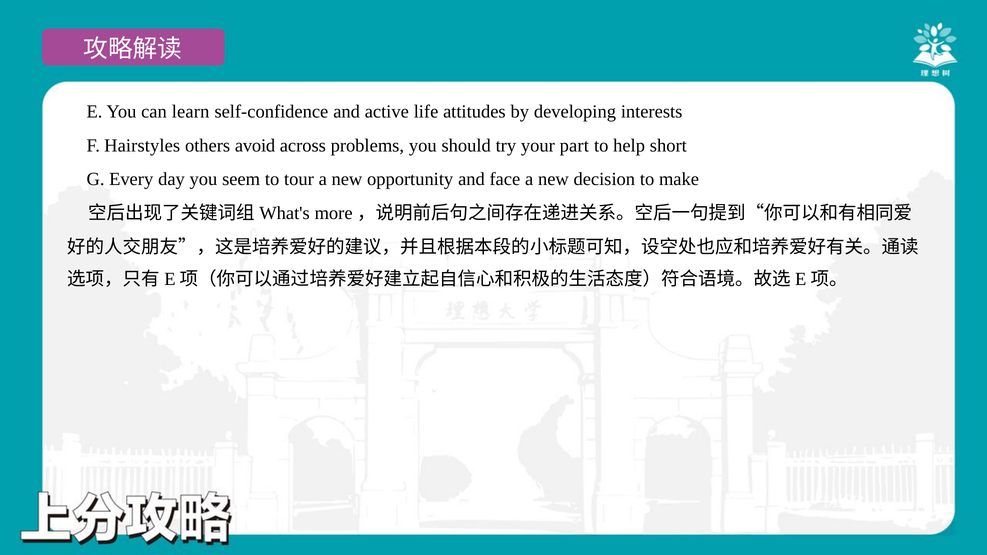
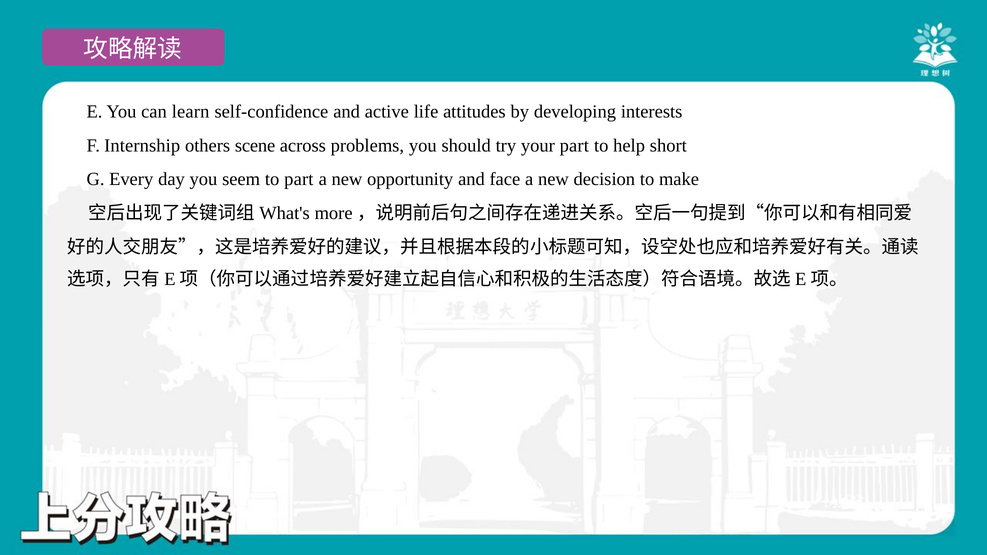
Hairstyles: Hairstyles -> Internship
avoid: avoid -> scene
to tour: tour -> part
